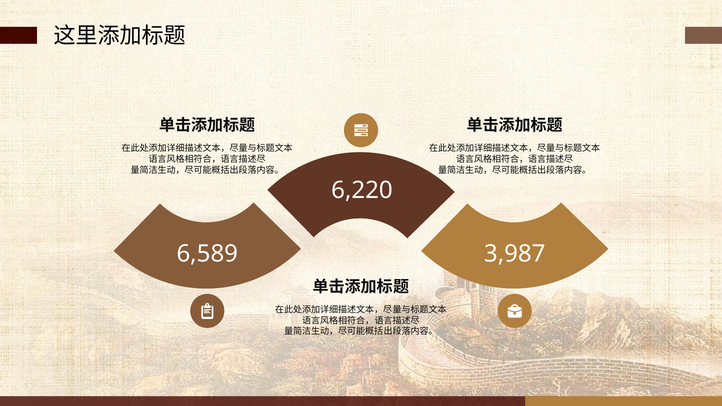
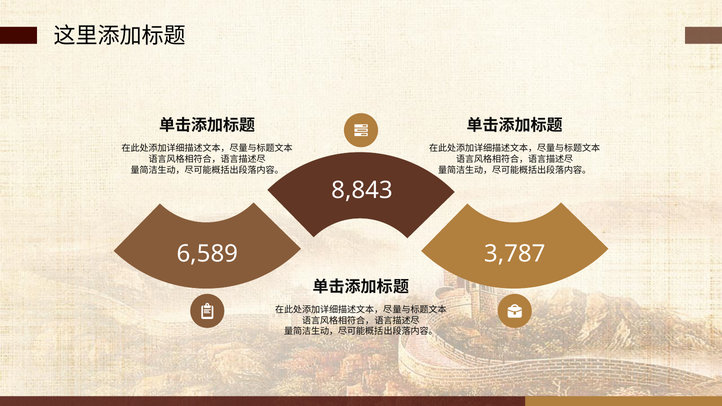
6,220: 6,220 -> 8,843
3,987: 3,987 -> 3,787
